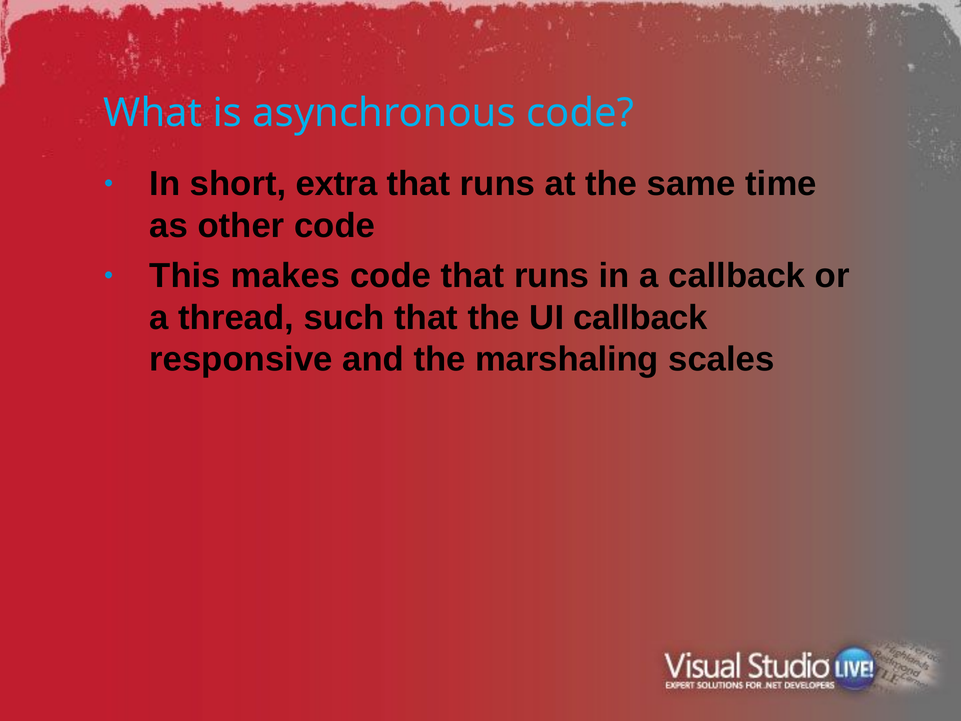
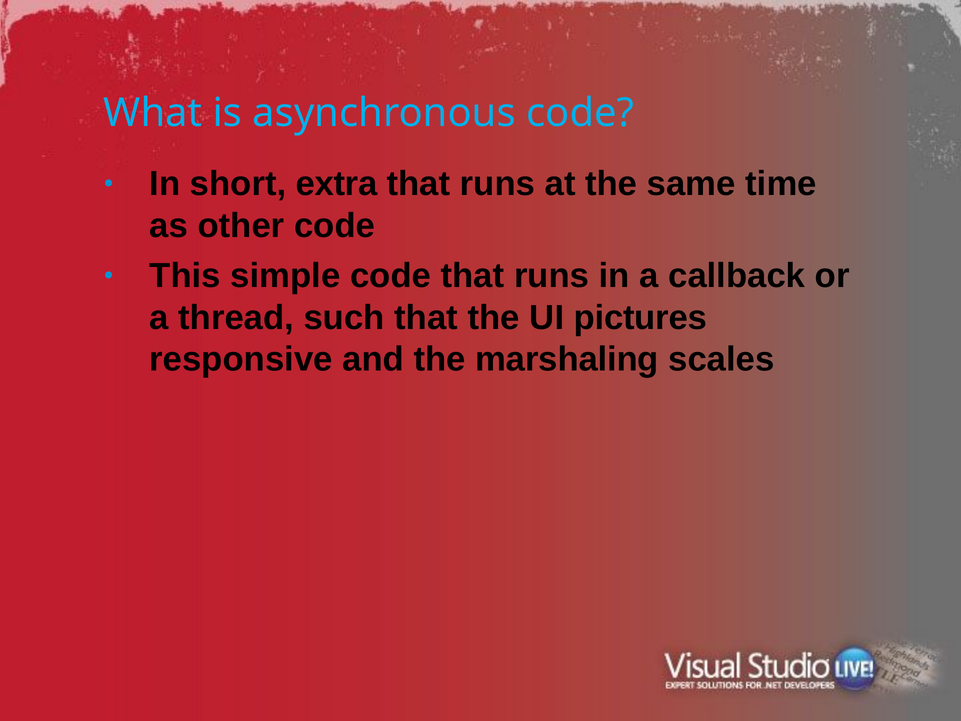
makes: makes -> simple
UI callback: callback -> pictures
